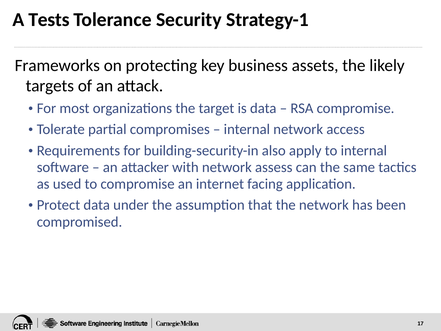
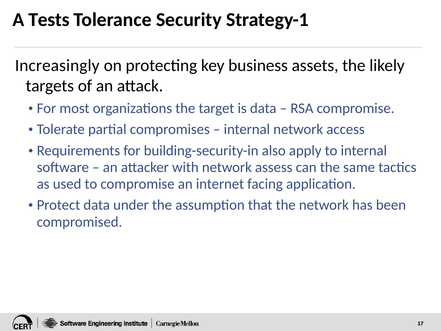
Frameworks: Frameworks -> Increasingly
